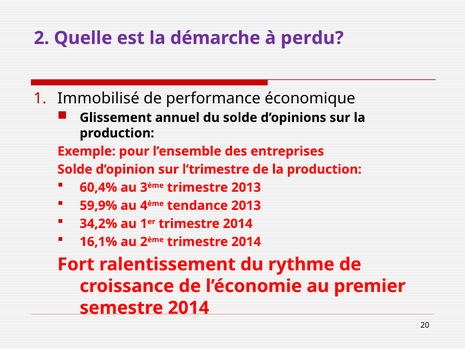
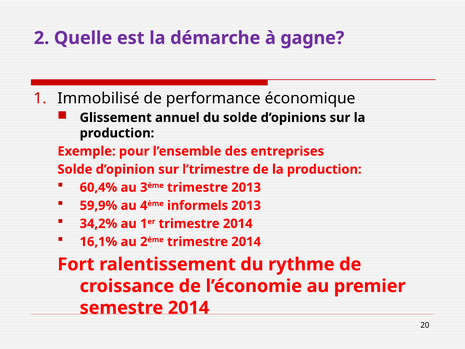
perdu: perdu -> gagne
tendance: tendance -> informels
